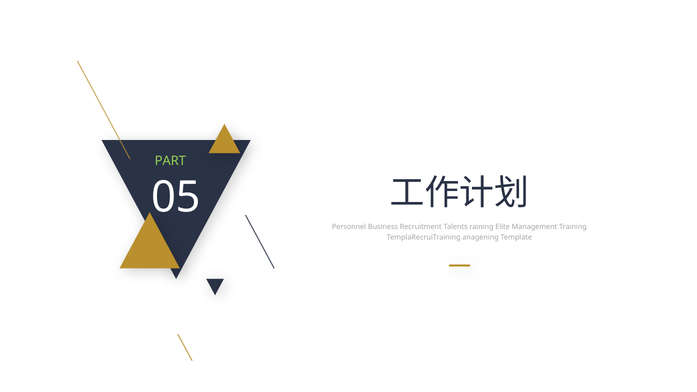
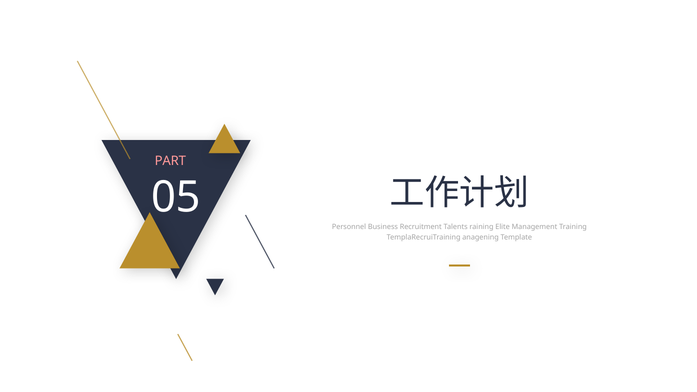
PART colour: light green -> pink
